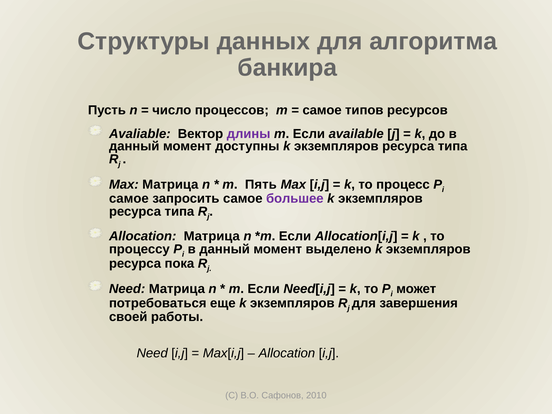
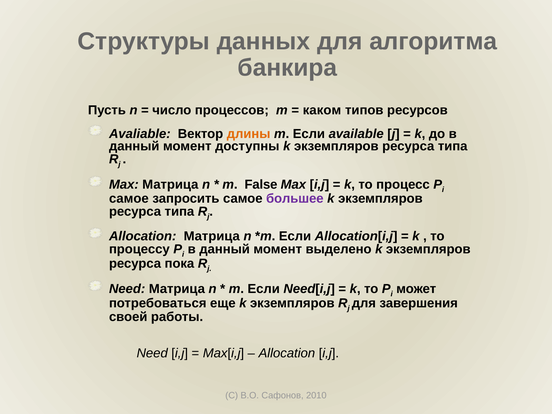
самое at (322, 110): самое -> каком
длины colour: purple -> orange
Пять: Пять -> False
